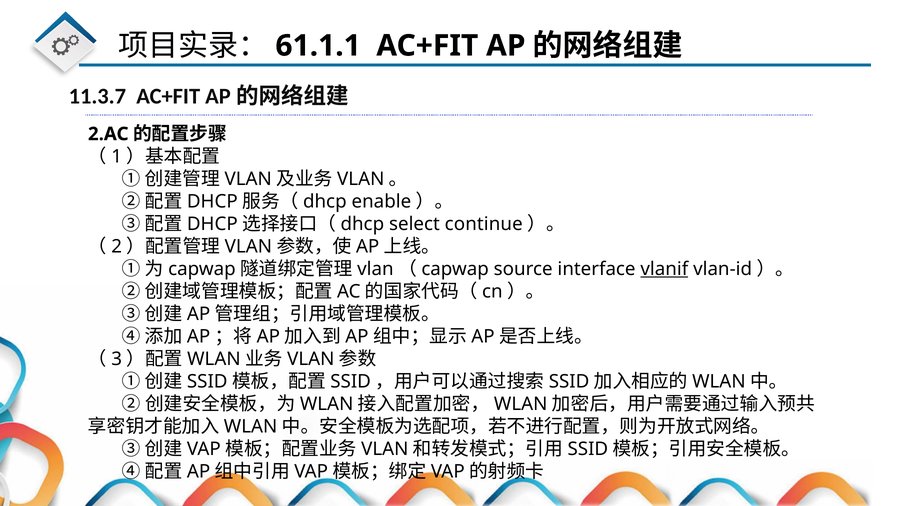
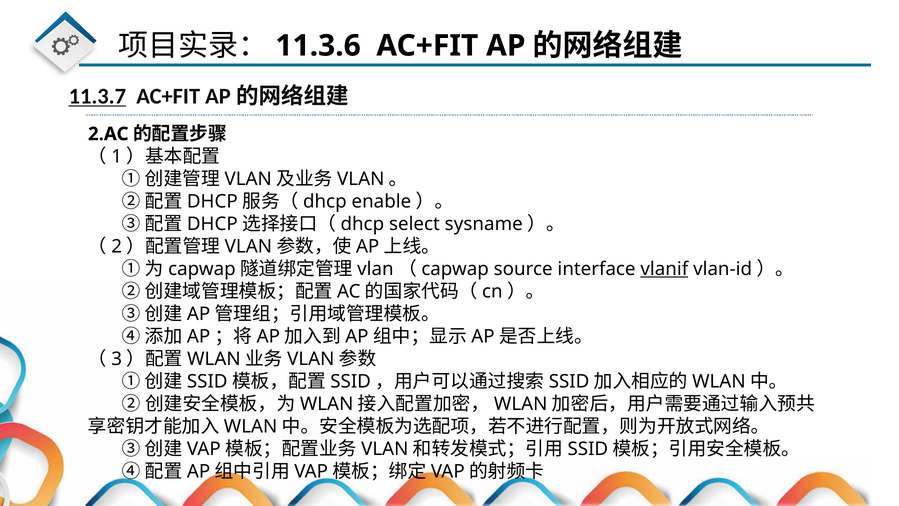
61.1.1: 61.1.1 -> 11.3.6
11.3.7 underline: none -> present
continue: continue -> sysname
